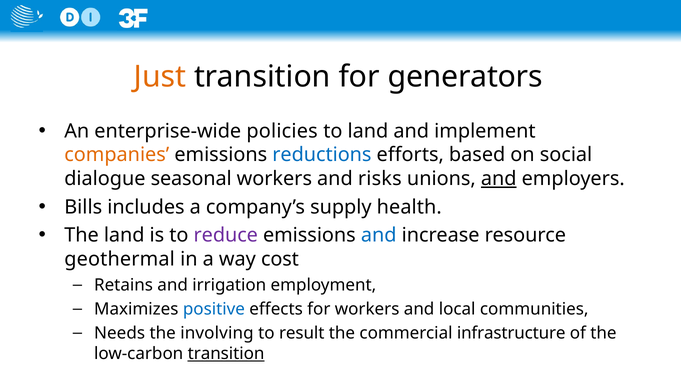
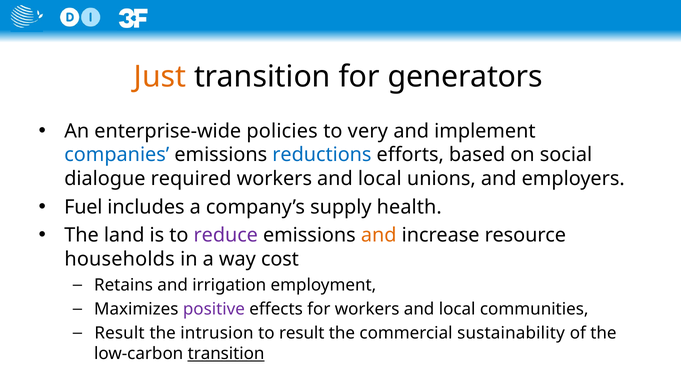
to land: land -> very
companies colour: orange -> blue
seasonal: seasonal -> required
risks at (380, 179): risks -> local
and at (499, 179) underline: present -> none
Bills: Bills -> Fuel
and at (379, 235) colour: blue -> orange
geothermal: geothermal -> households
positive colour: blue -> purple
Needs at (120, 333): Needs -> Result
involving: involving -> intrusion
infrastructure: infrastructure -> sustainability
